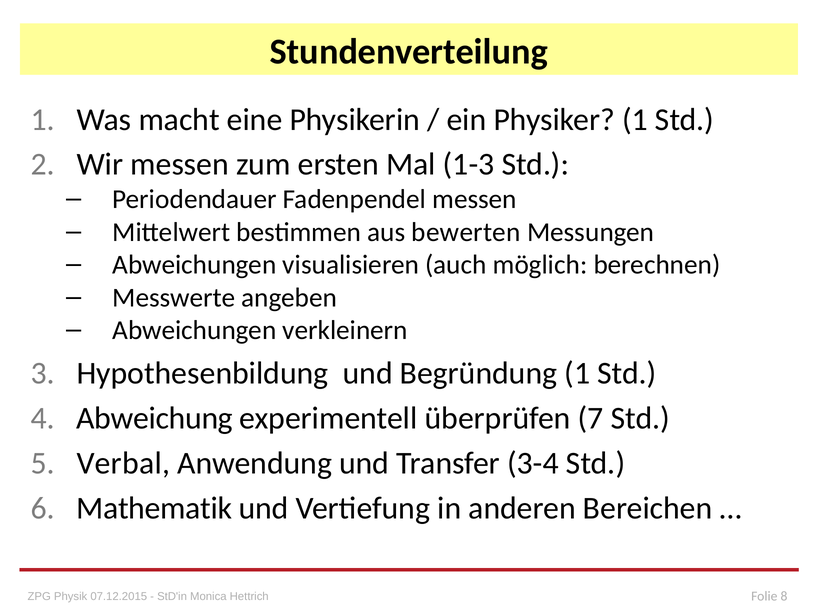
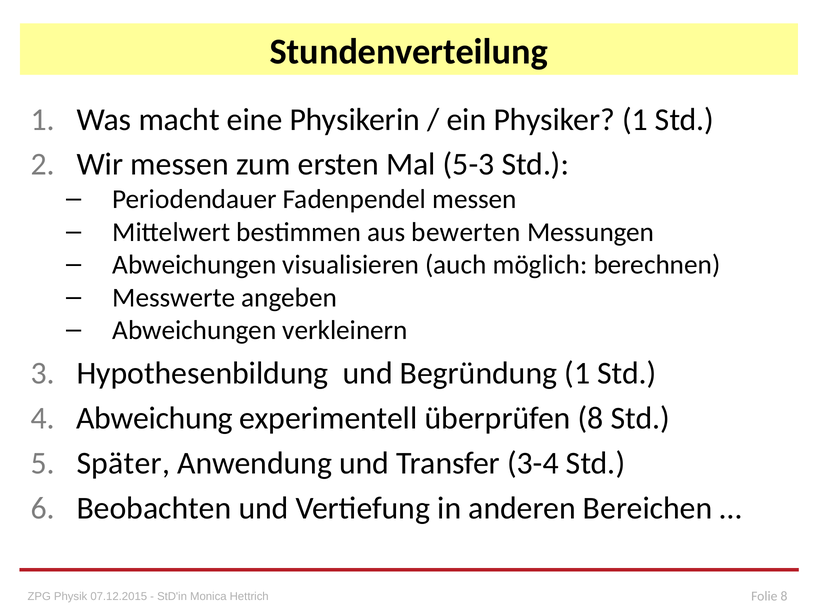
1-3: 1-3 -> 5-3
überprüfen 7: 7 -> 8
Verbal: Verbal -> Später
Mathematik: Mathematik -> Beobachten
